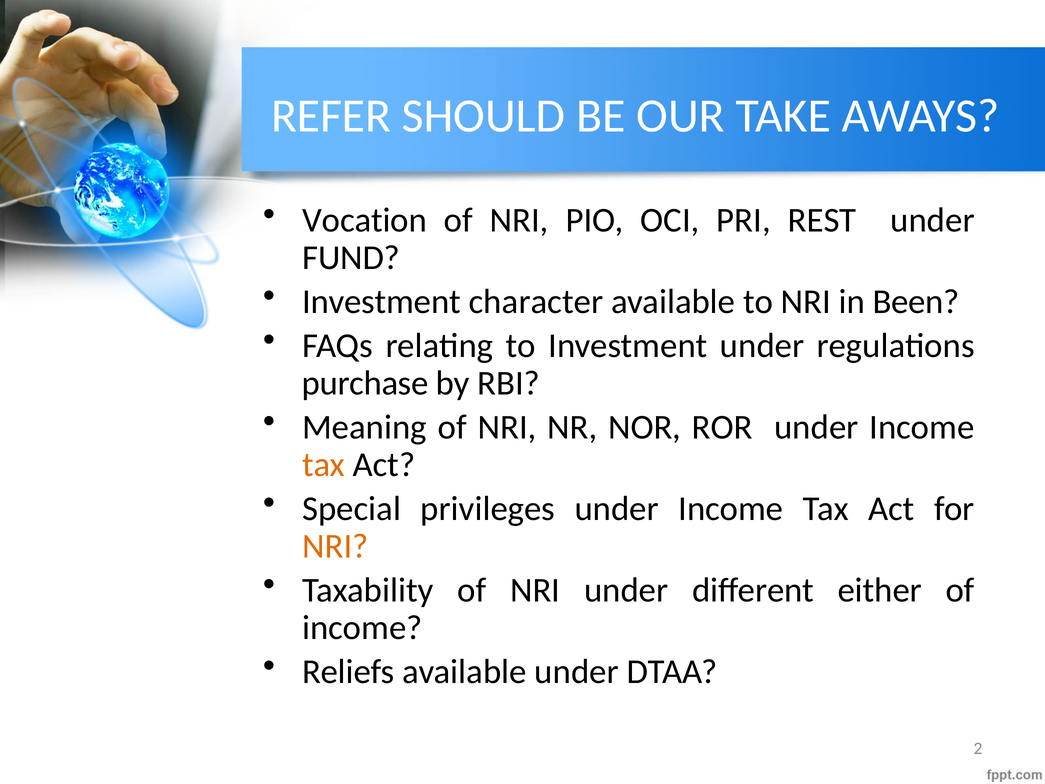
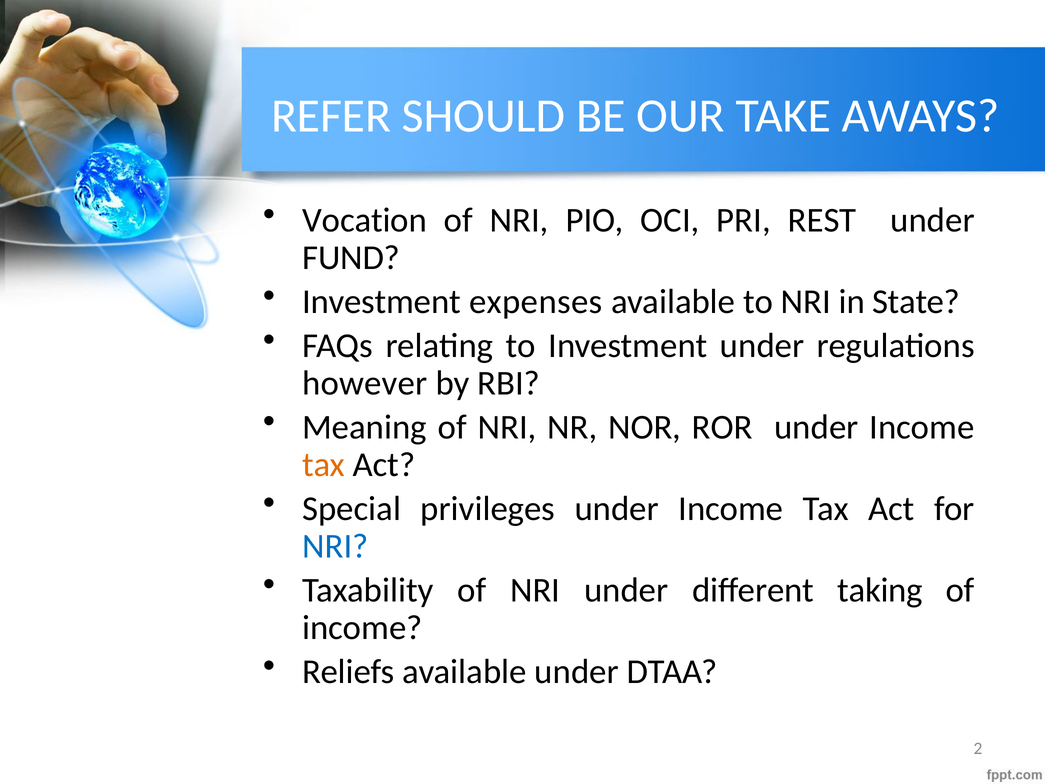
character: character -> expenses
Been: Been -> State
purchase: purchase -> however
NRI at (335, 546) colour: orange -> blue
either: either -> taking
